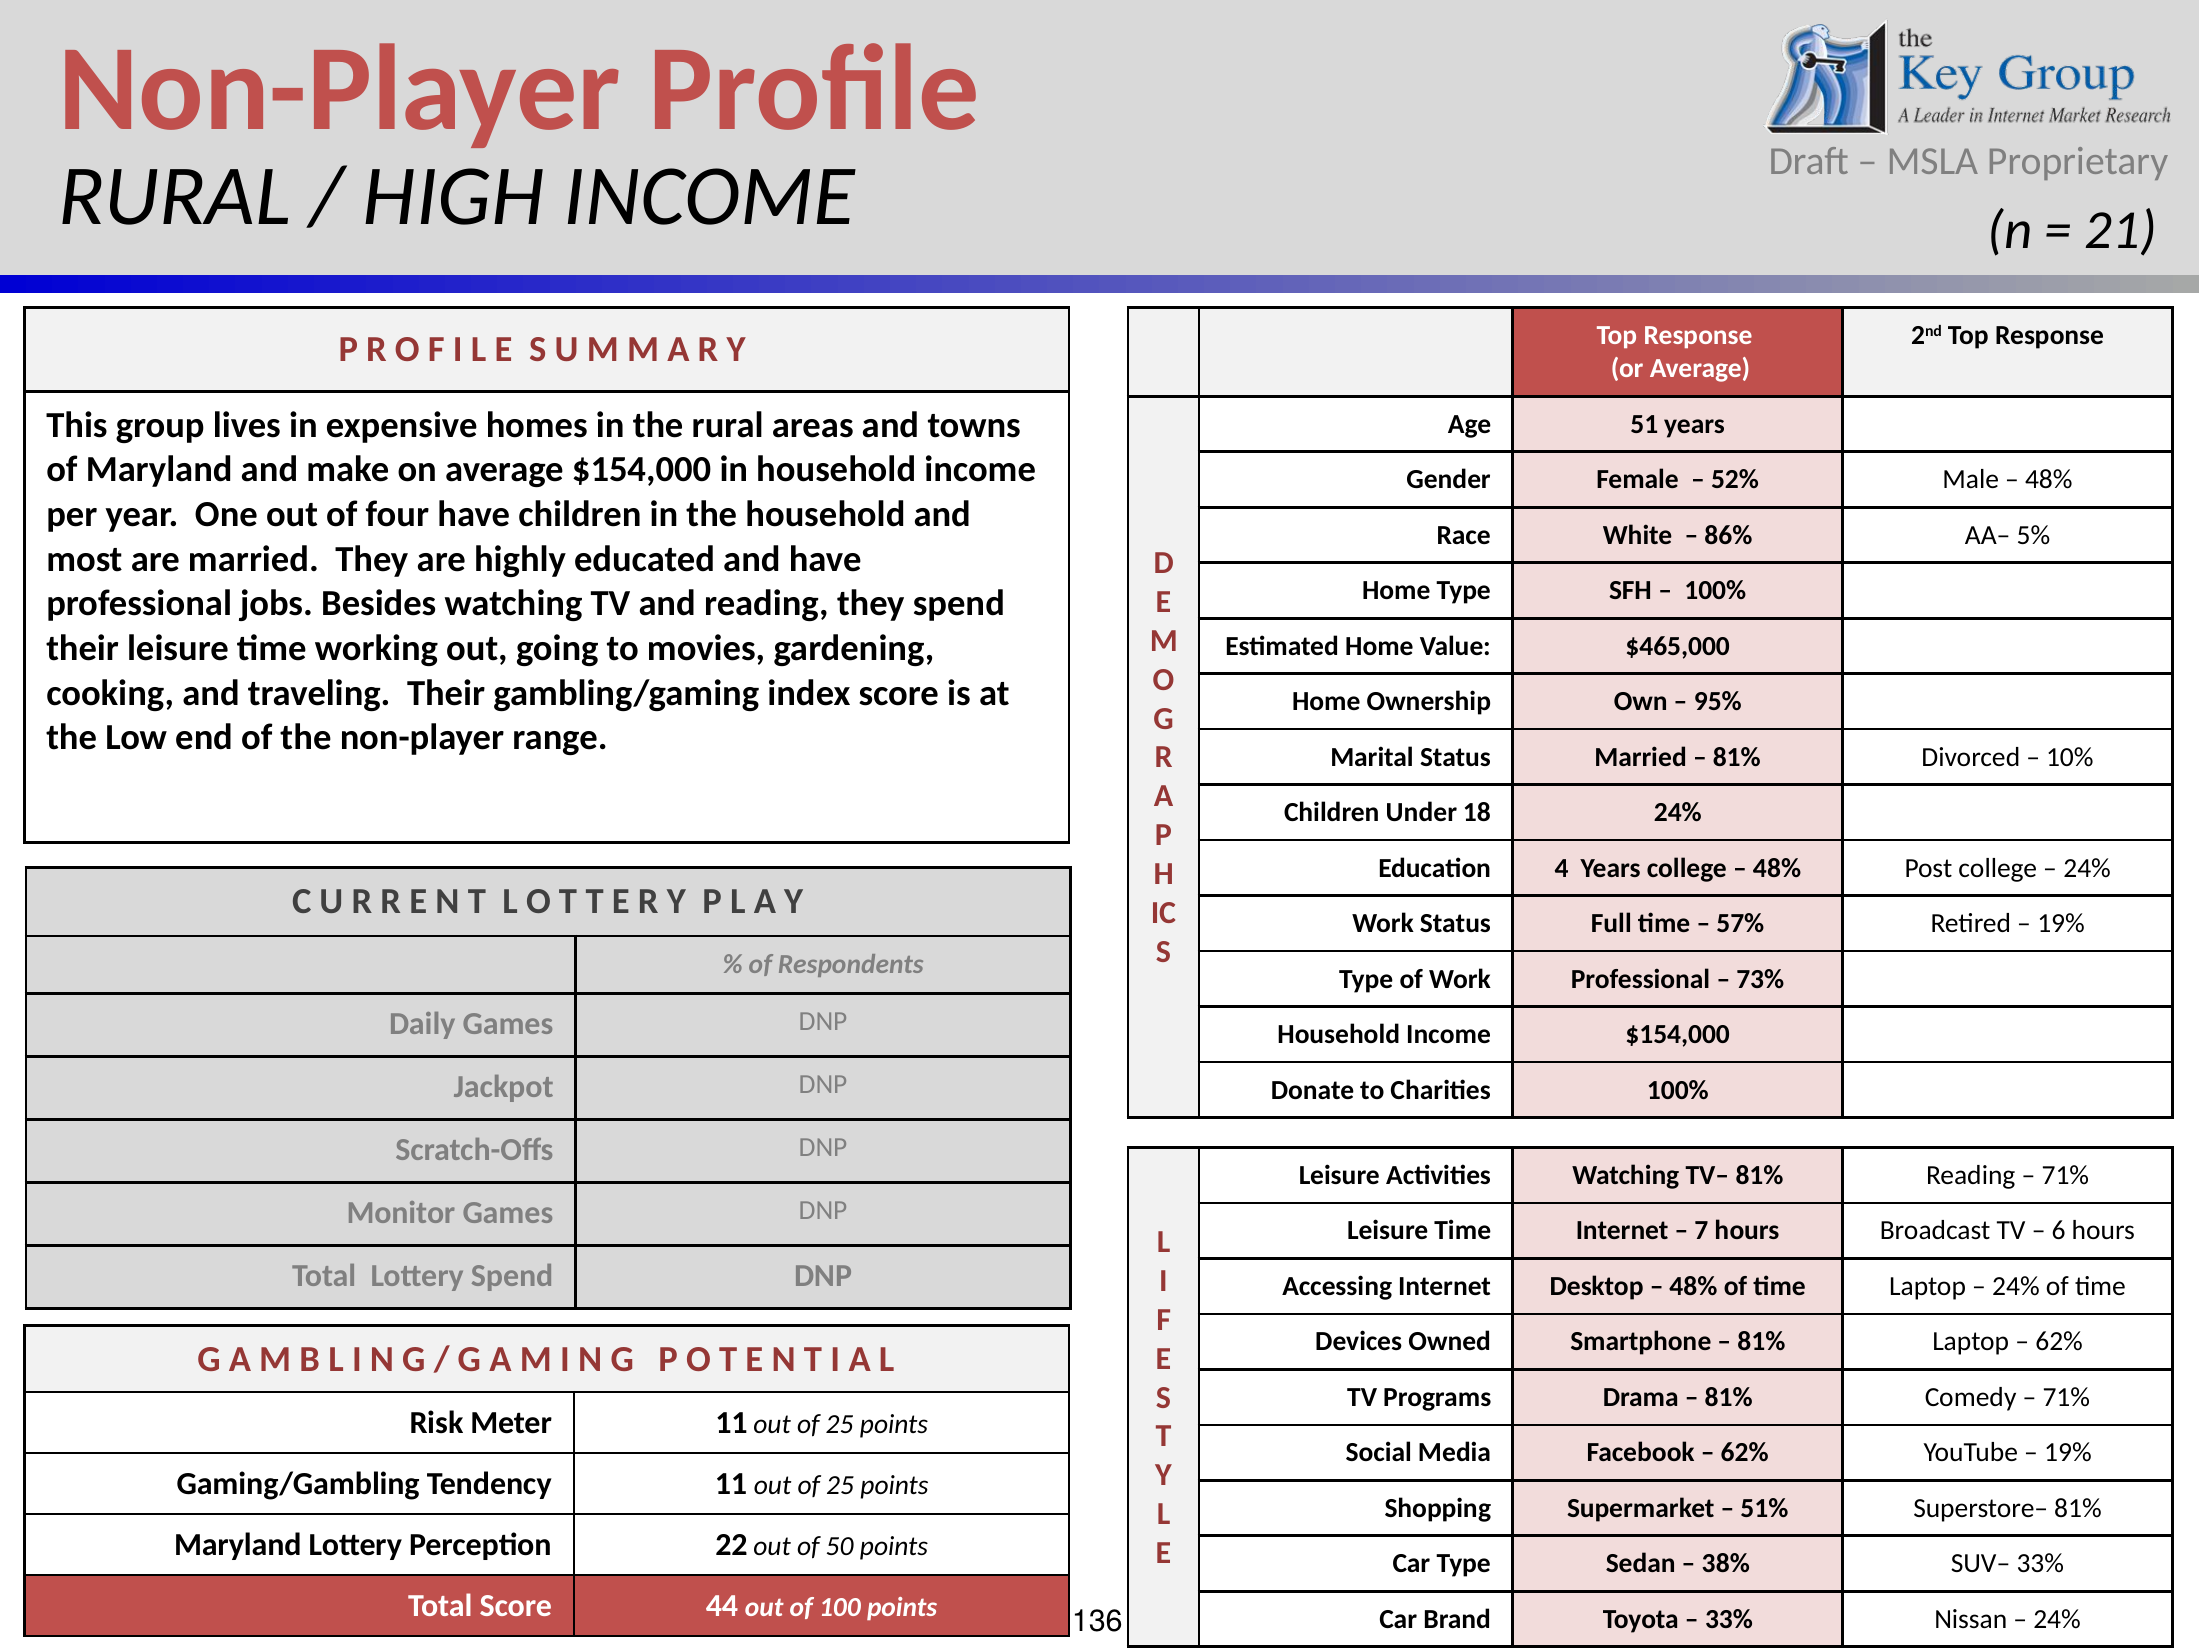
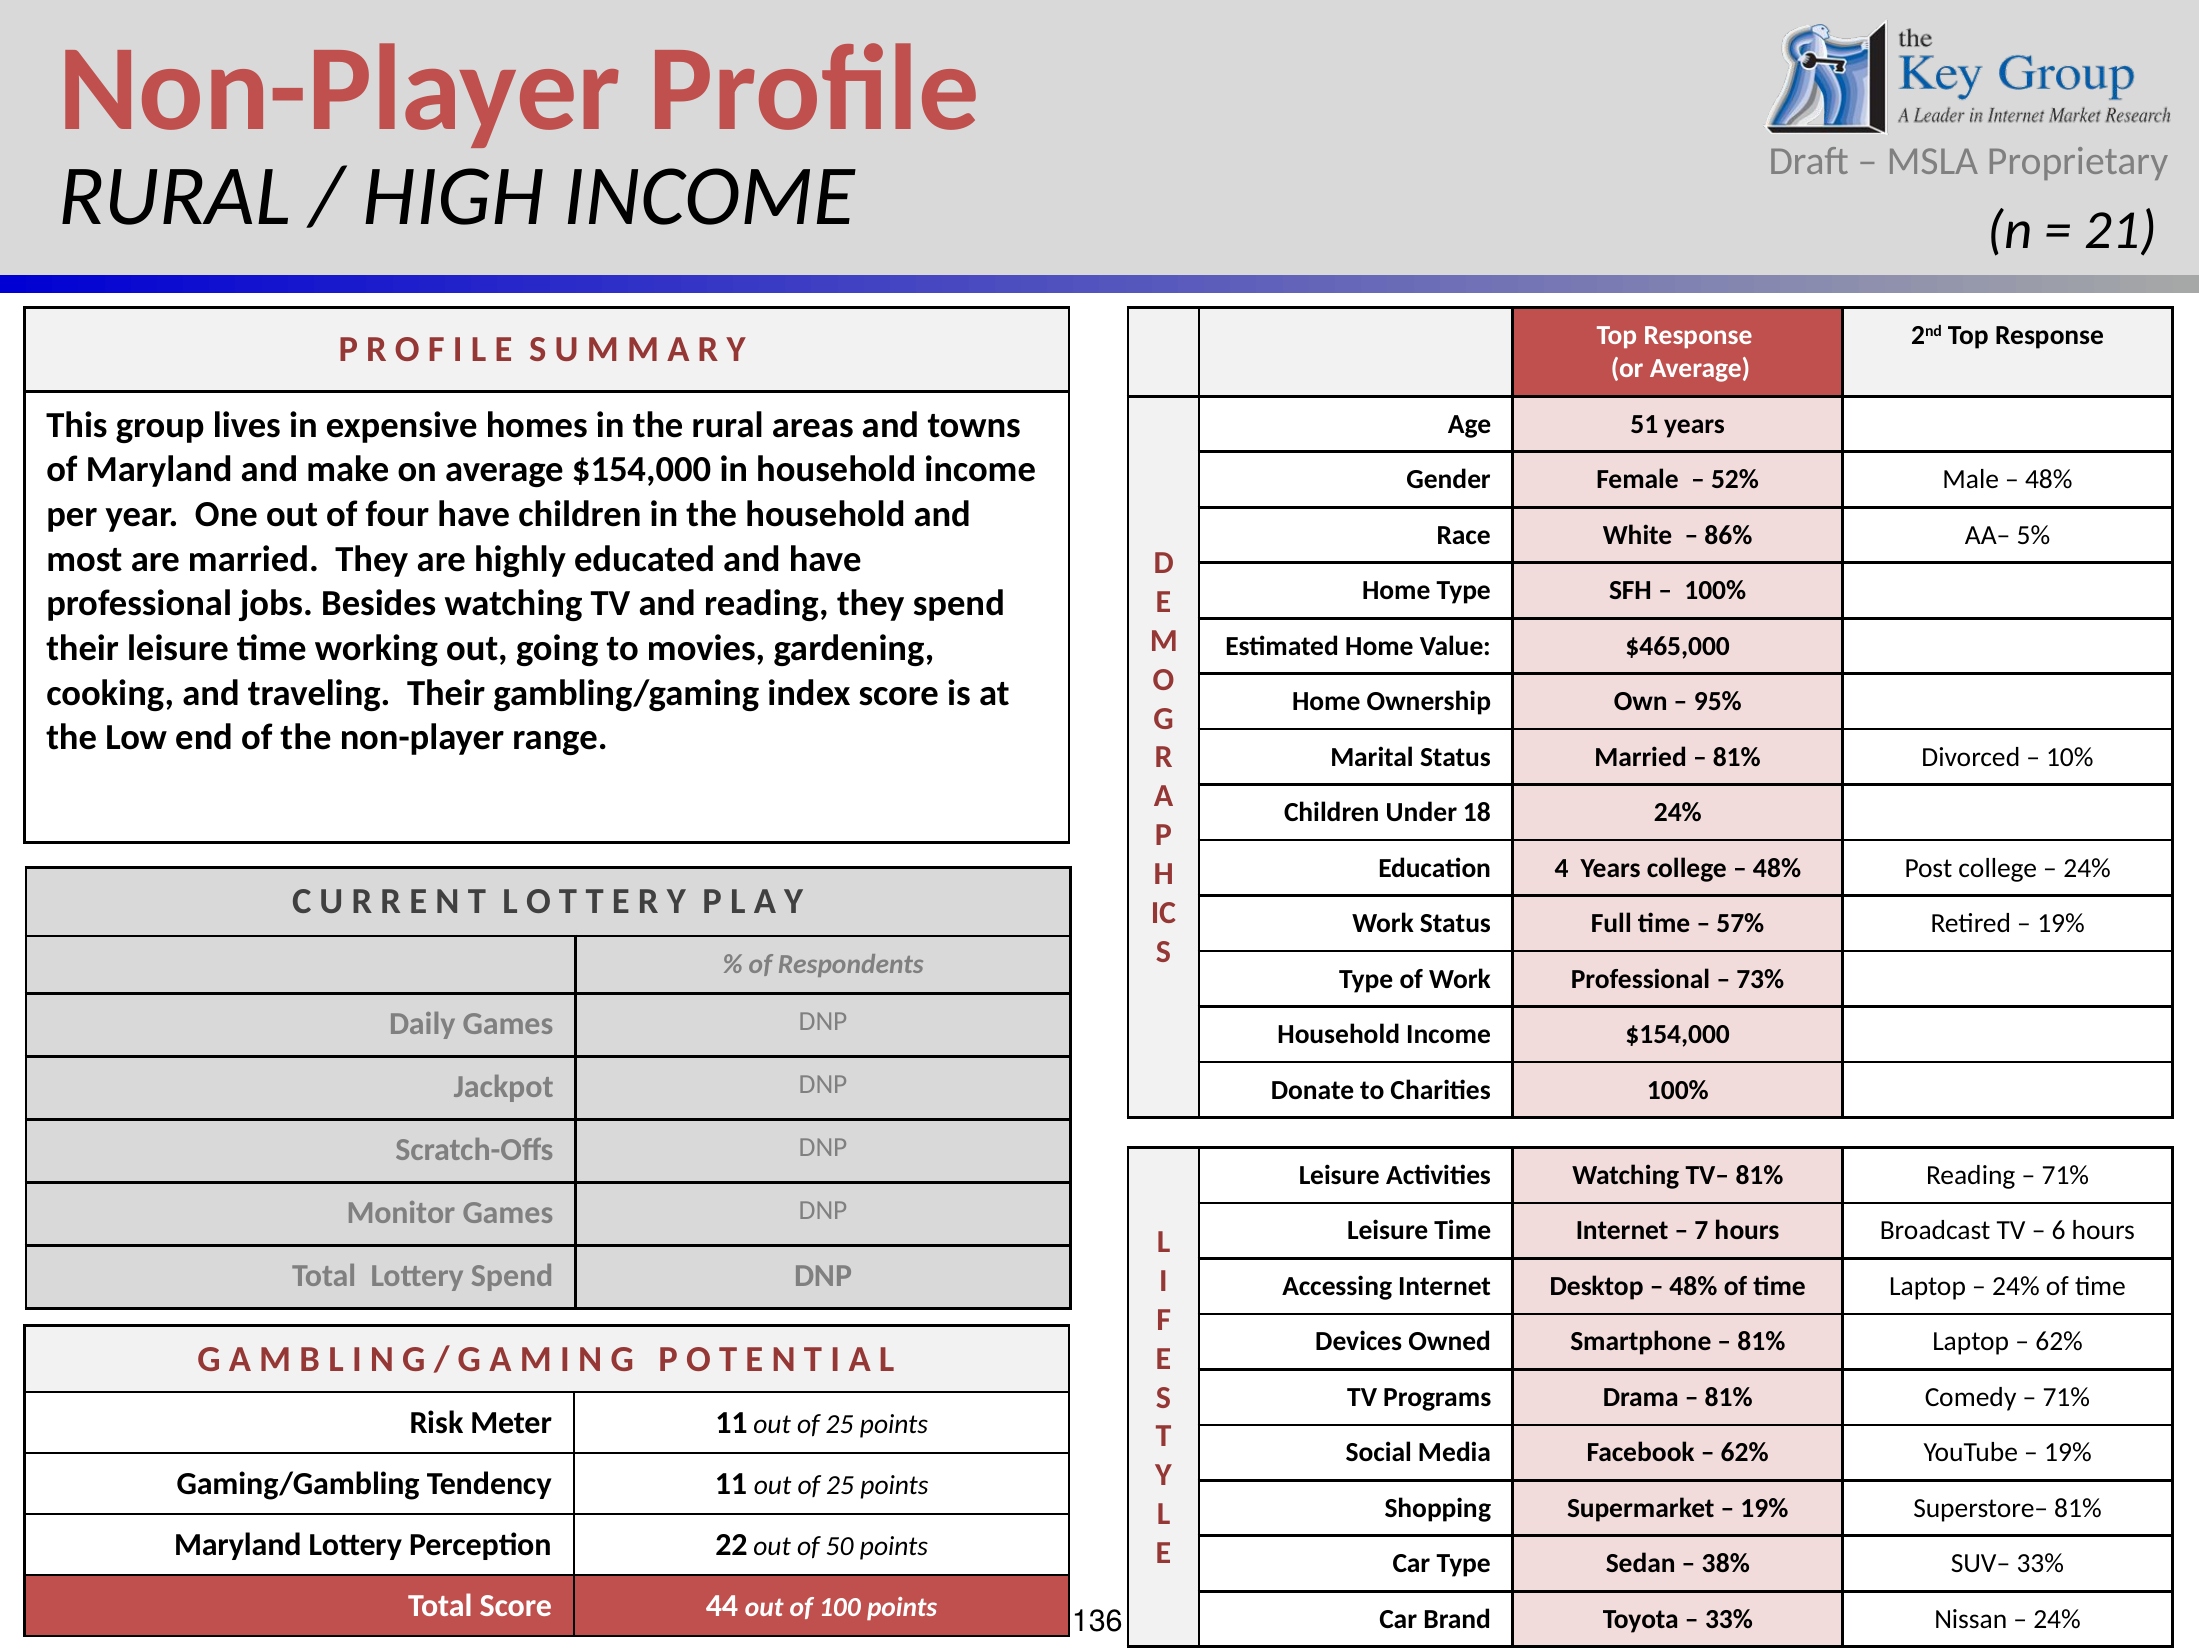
51% at (1764, 1508): 51% -> 19%
